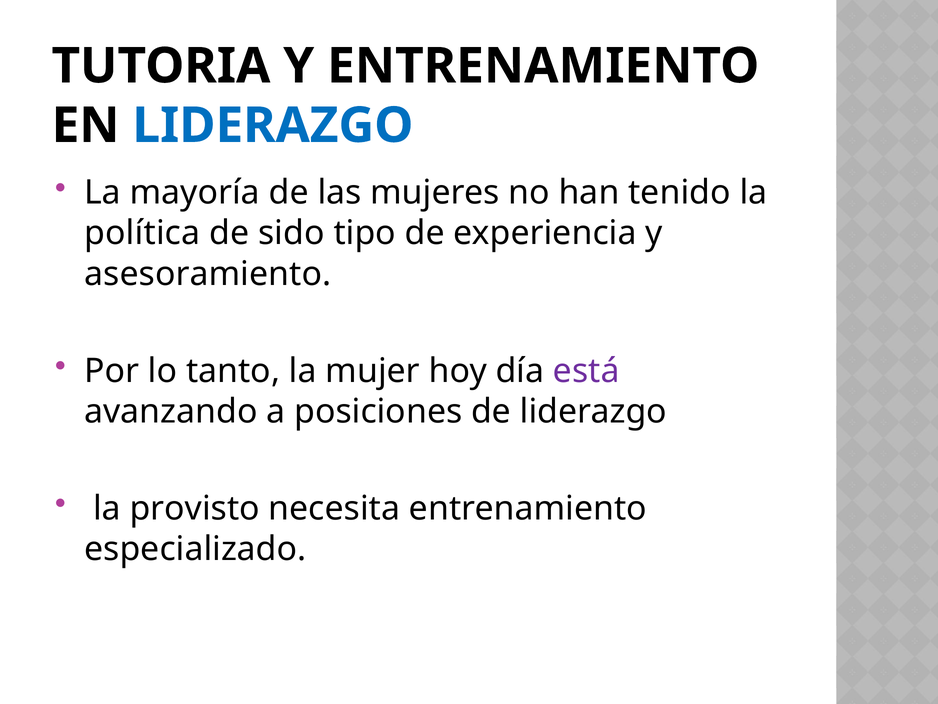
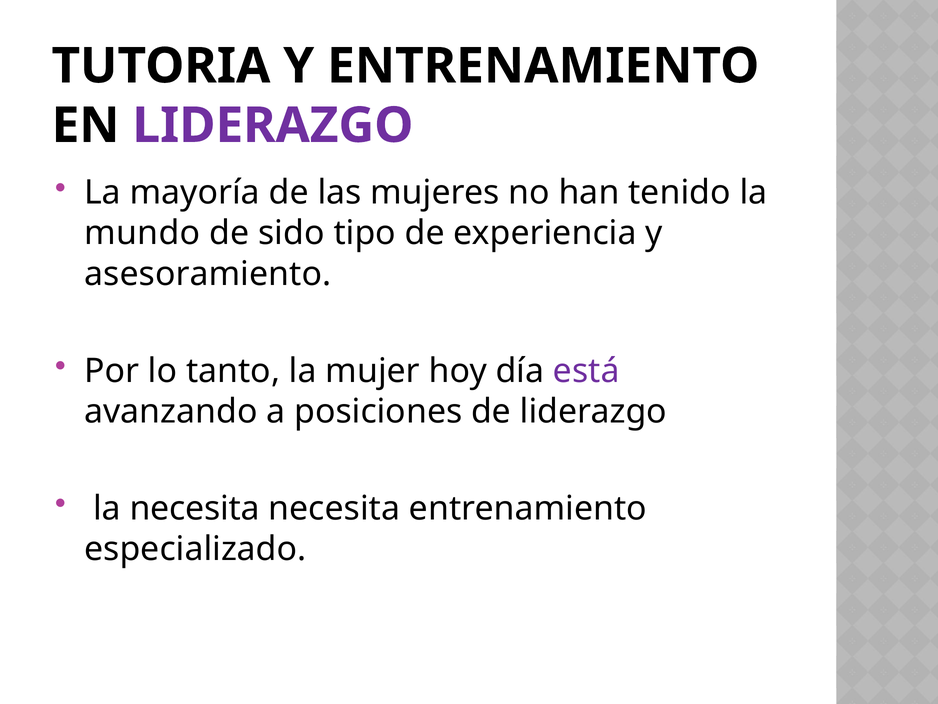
LIDERAZGO at (273, 125) colour: blue -> purple
política: política -> mundo
la provisto: provisto -> necesita
